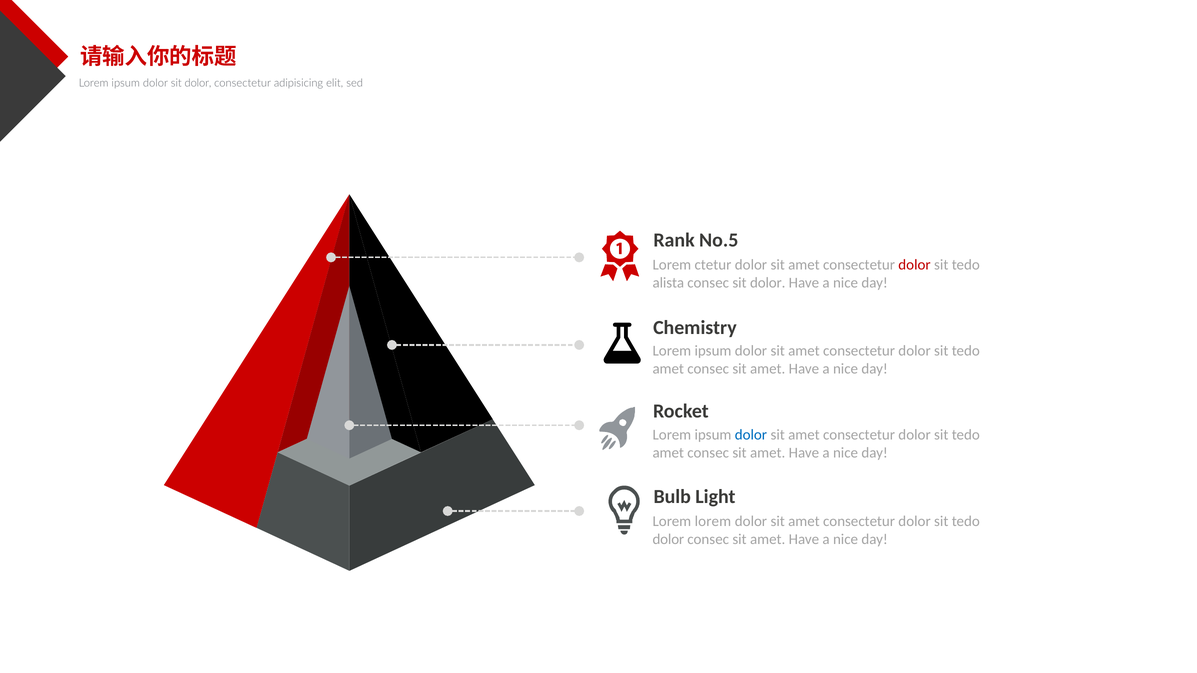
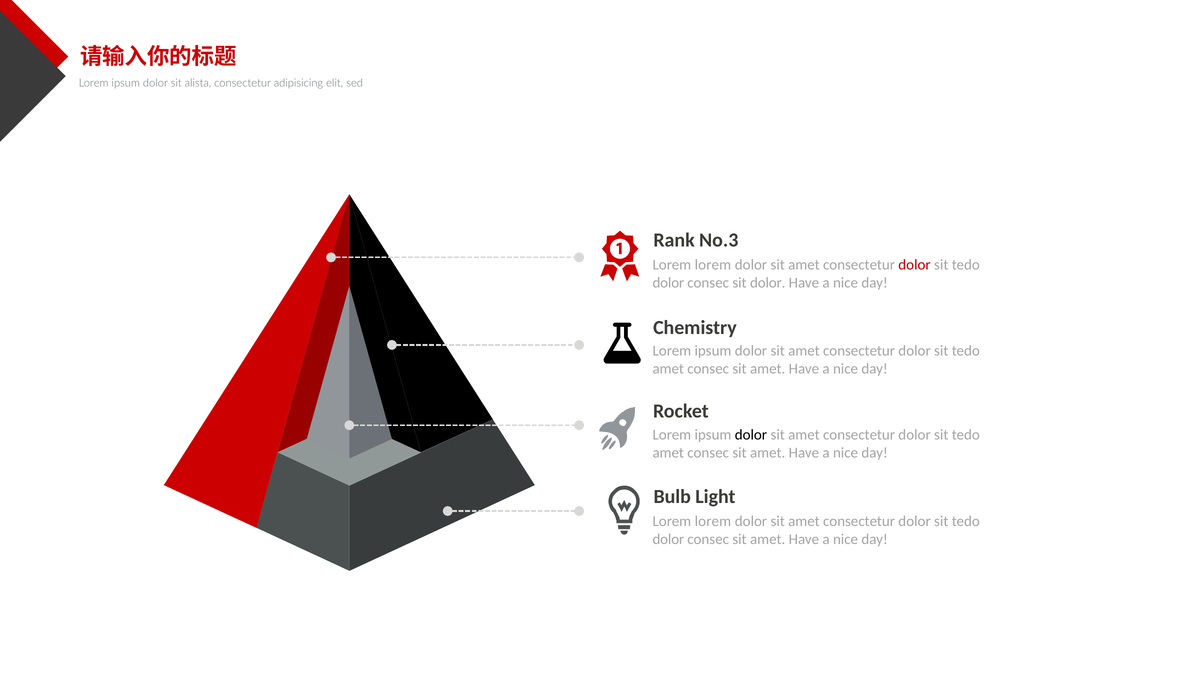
dolor sit dolor: dolor -> alista
No.5: No.5 -> No.3
ctetur at (713, 265): ctetur -> lorem
alista at (668, 283): alista -> dolor
dolor at (751, 435) colour: blue -> black
